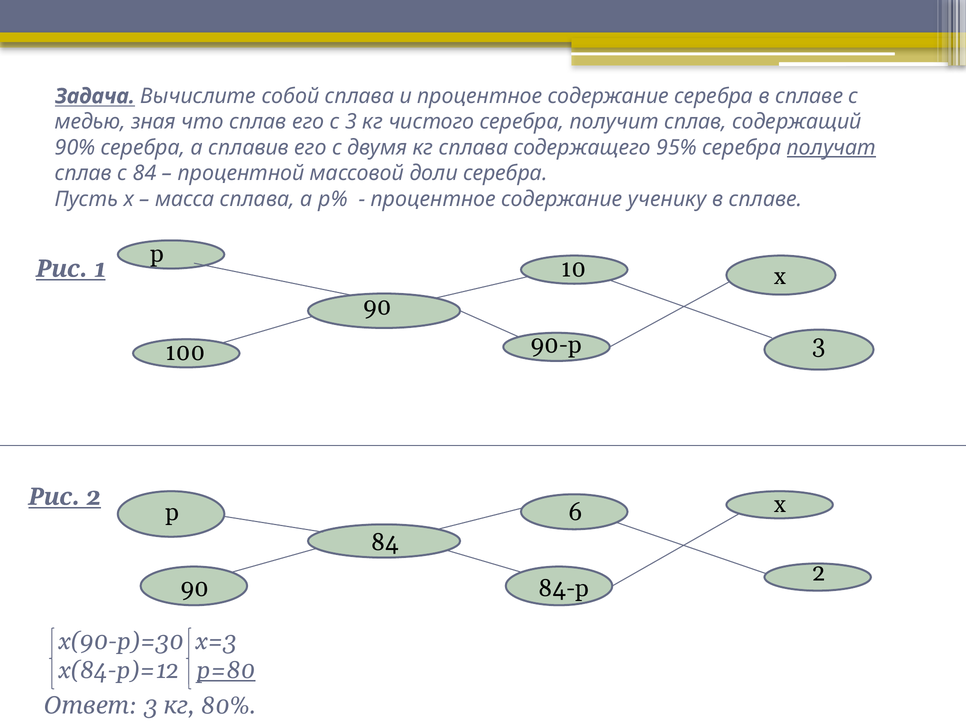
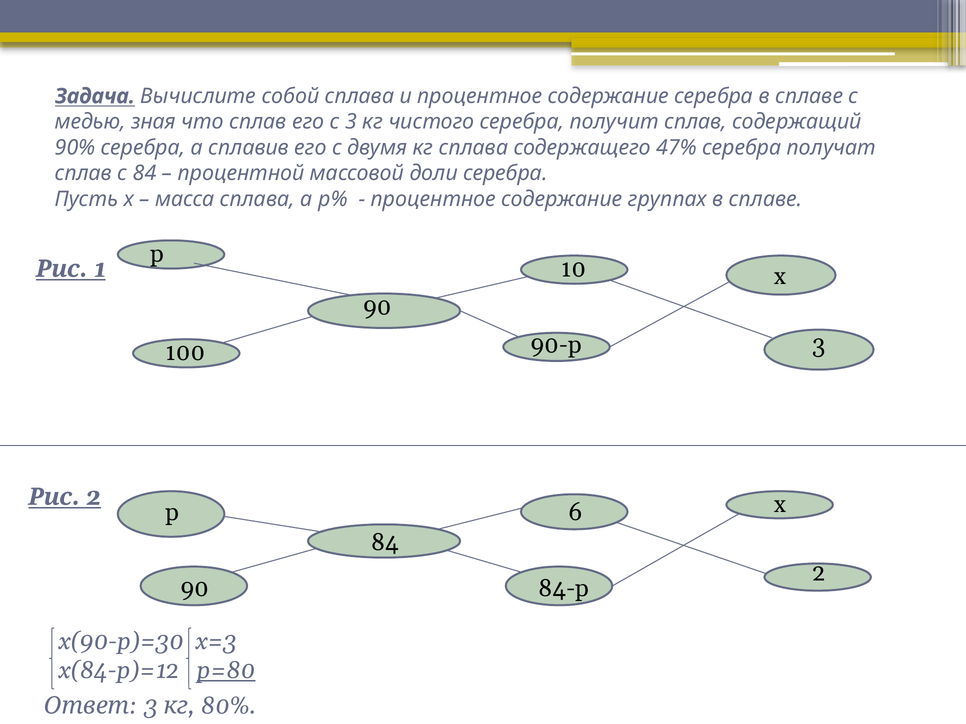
95%: 95% -> 47%
получат underline: present -> none
ученику: ученику -> группах
